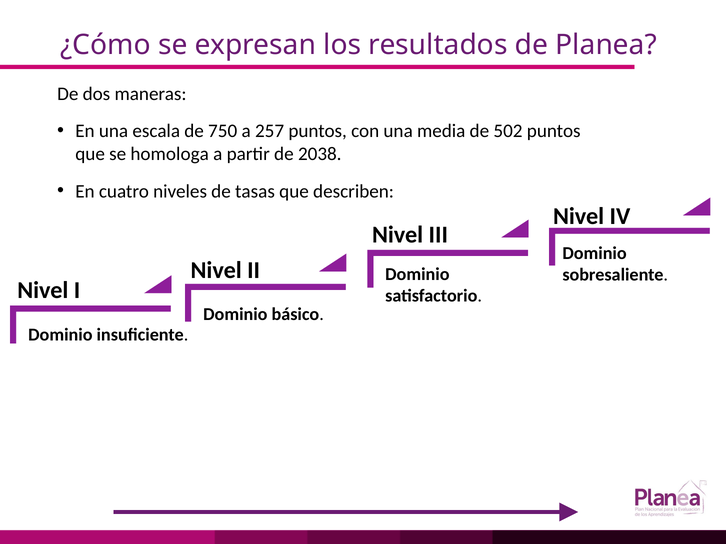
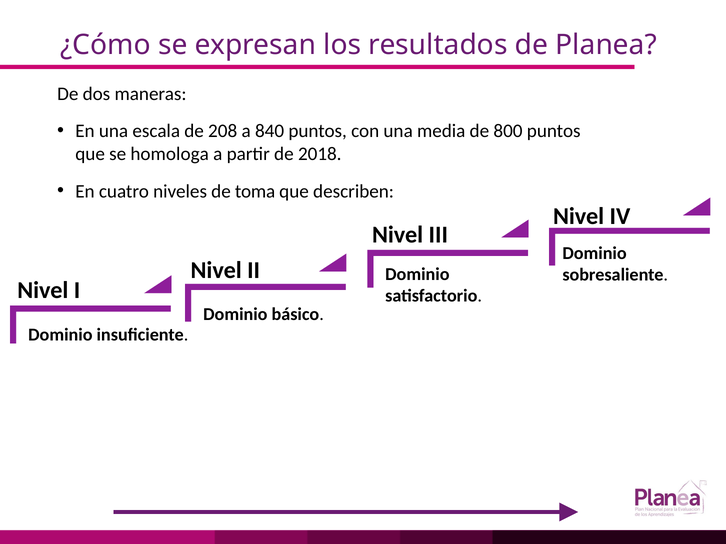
750: 750 -> 208
257: 257 -> 840
502: 502 -> 800
2038: 2038 -> 2018
tasas: tasas -> toma
